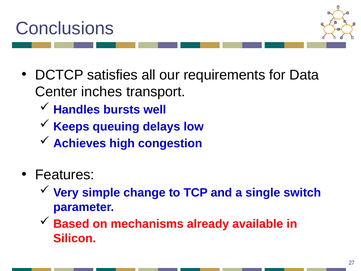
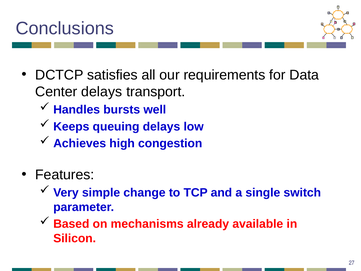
Center inches: inches -> delays
